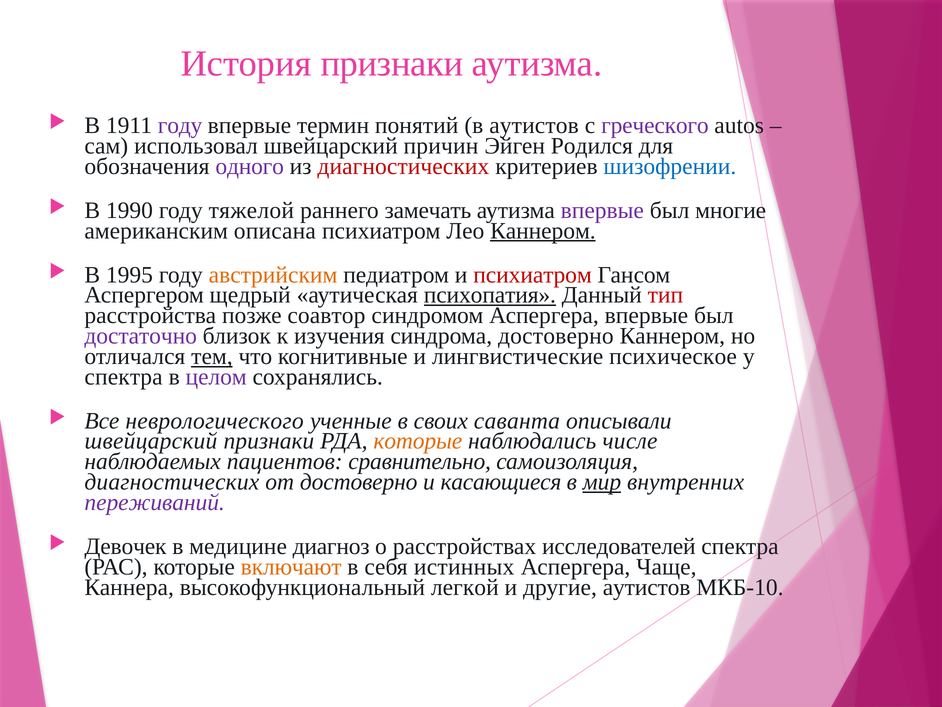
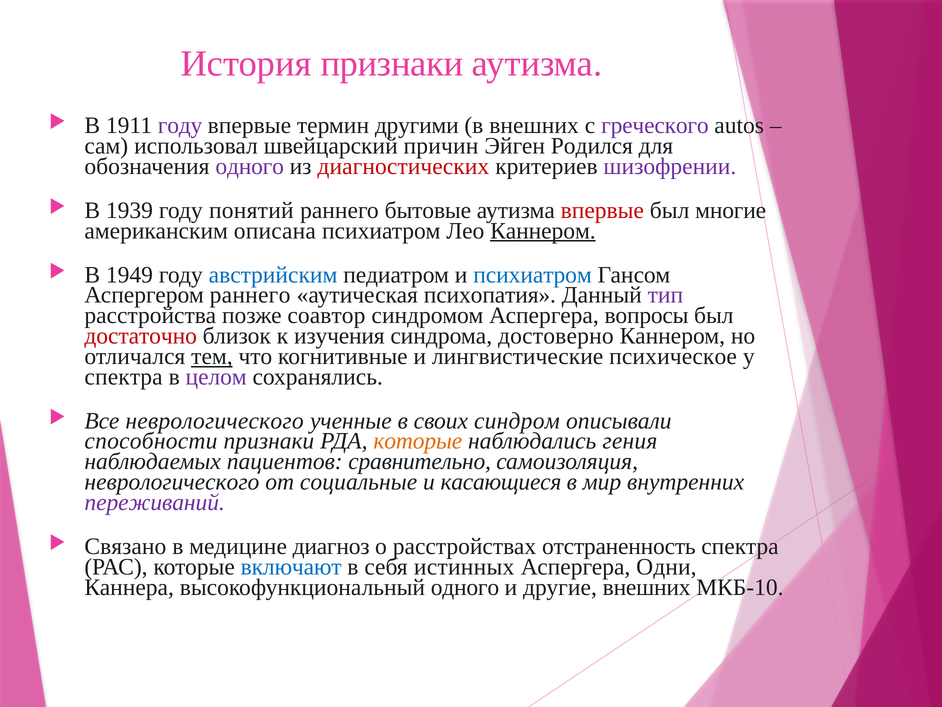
понятий: понятий -> другими
в аутистов: аутистов -> внешних
шизофрении colour: blue -> purple
1990: 1990 -> 1939
тяжелой: тяжелой -> понятий
замечать: замечать -> бытовые
впервые at (602, 210) colour: purple -> red
1995: 1995 -> 1949
австрийским colour: orange -> blue
психиатром at (533, 275) colour: red -> blue
Аспергером щедрый: щедрый -> раннего
психопатия underline: present -> none
тип colour: red -> purple
Аспергера впервые: впервые -> вопросы
достаточно colour: purple -> red
саванта: саванта -> синдром
швейцарский at (151, 441): швейцарский -> способности
числе: числе -> гения
диагностических at (172, 482): диагностических -> неврологического
от достоверно: достоверно -> социальные
мир underline: present -> none
Девочек: Девочек -> Связано
исследователей: исследователей -> отстраненность
включают colour: orange -> blue
Чаще: Чаще -> Одни
высокофункциональный легкой: легкой -> одного
другие аутистов: аутистов -> внешних
